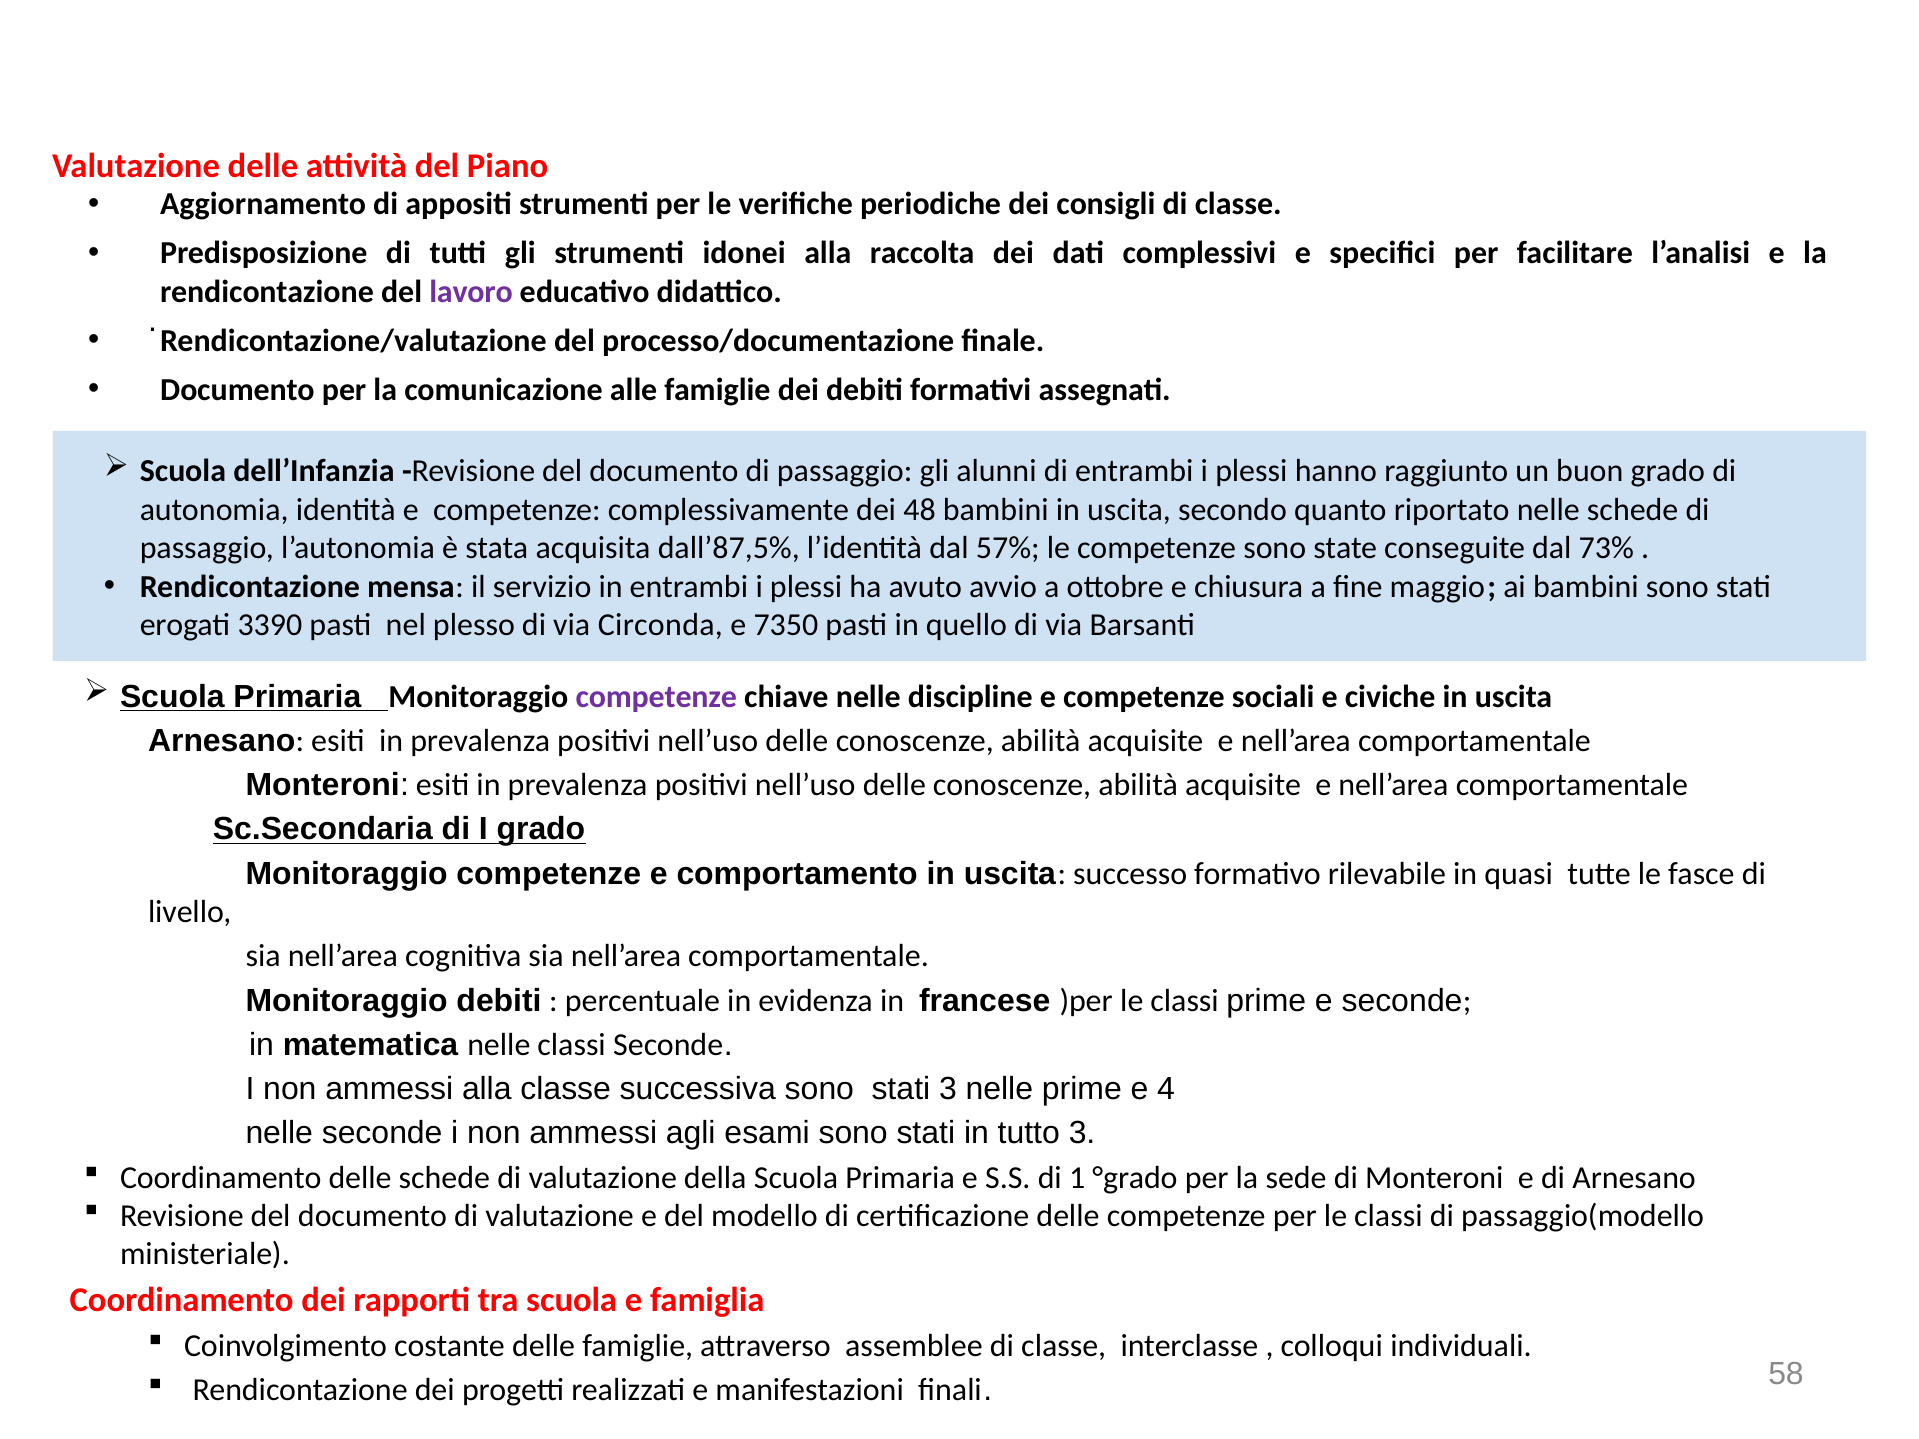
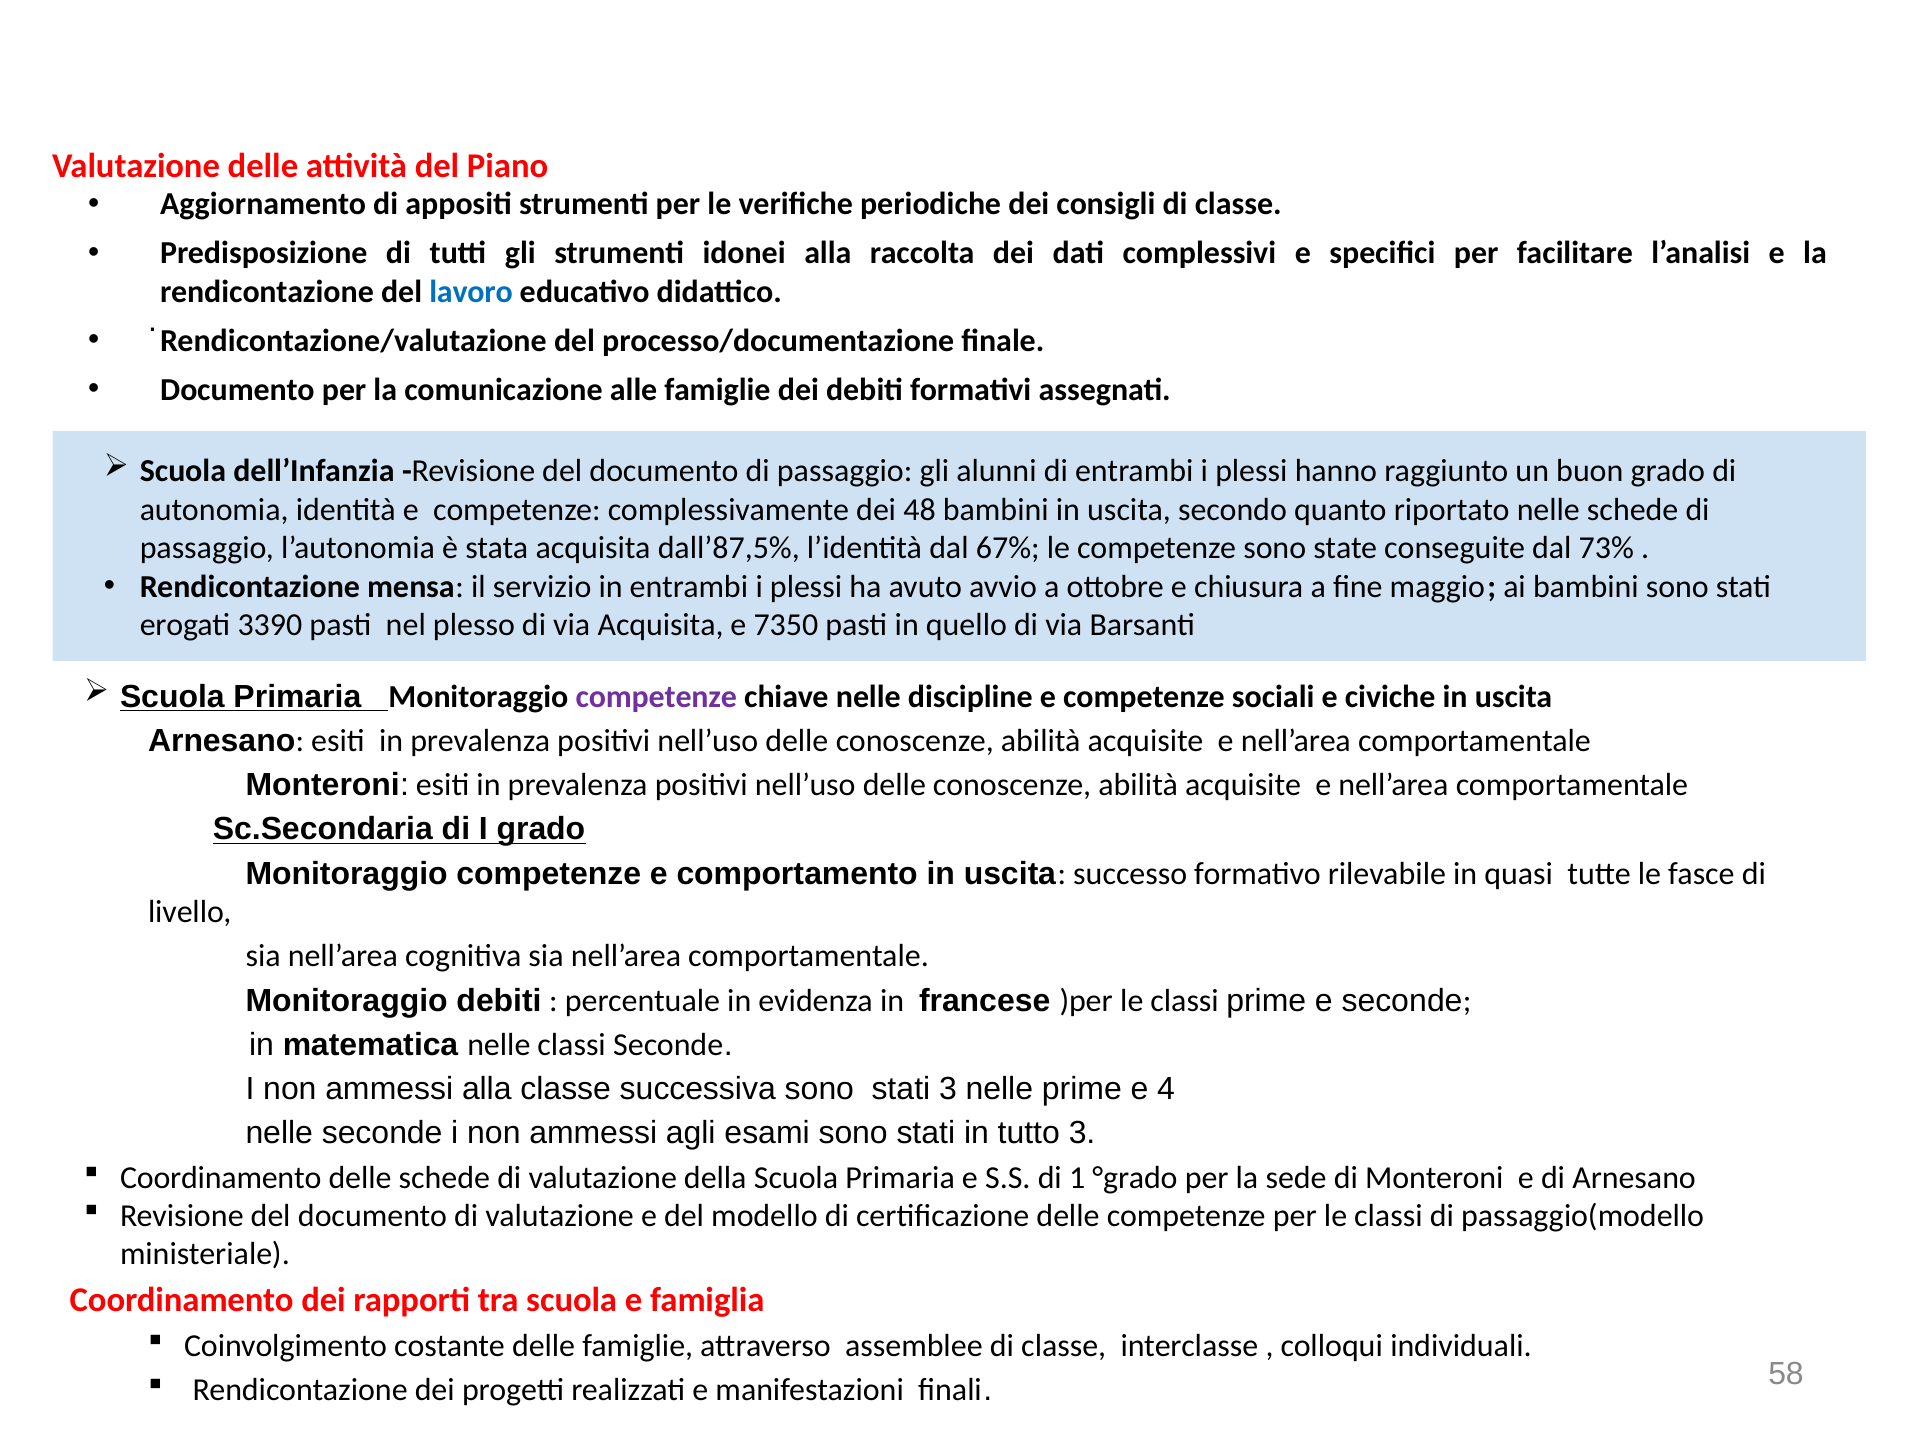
lavoro colour: purple -> blue
57%: 57% -> 67%
via Circonda: Circonda -> Acquisita
